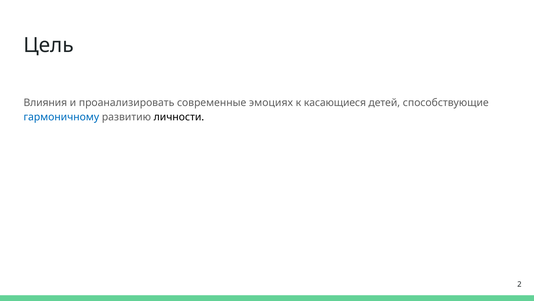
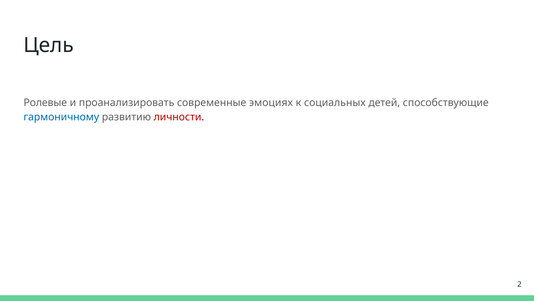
Влияния: Влияния -> Ролевые
касающиеся: касающиеся -> социальных
личности colour: black -> red
